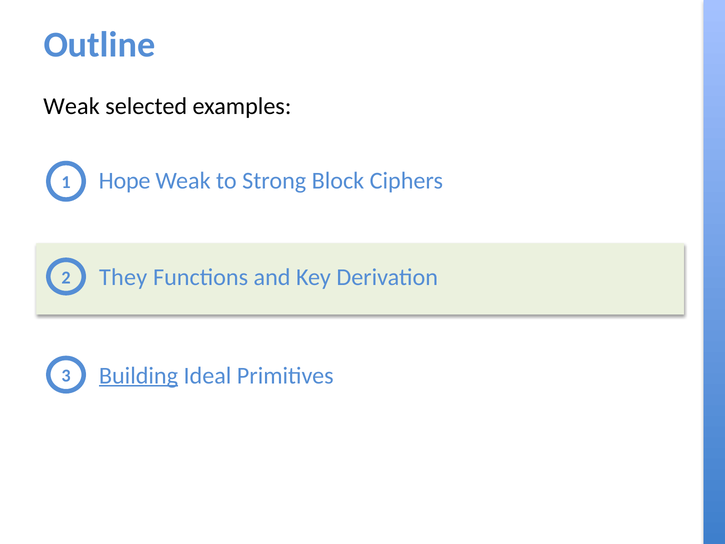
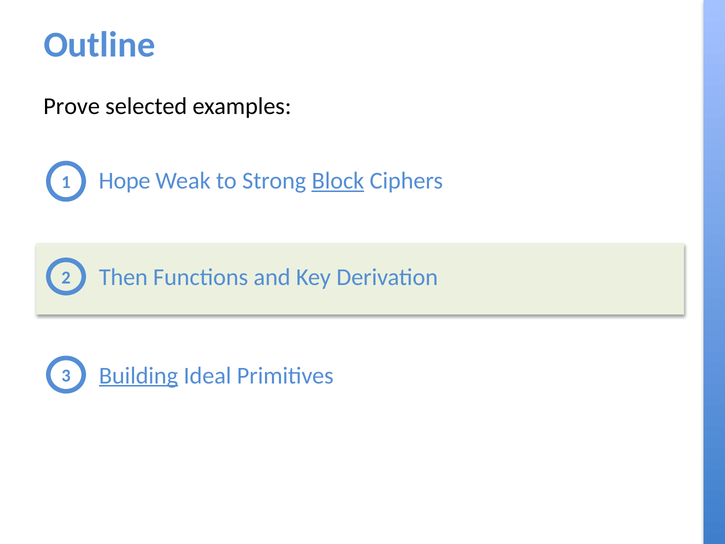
Weak at (72, 106): Weak -> Prove
Block underline: none -> present
They: They -> Then
